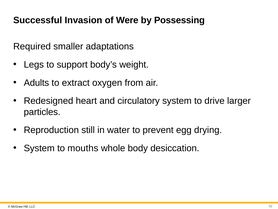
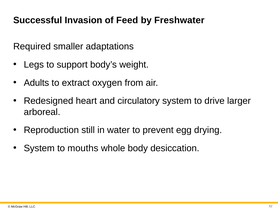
Were: Were -> Feed
Possessing: Possessing -> Freshwater
particles: particles -> arboreal
